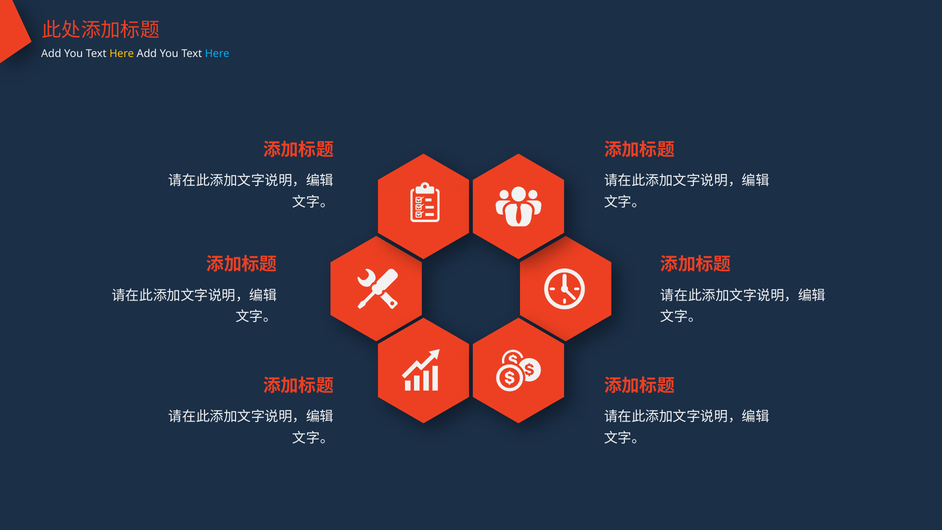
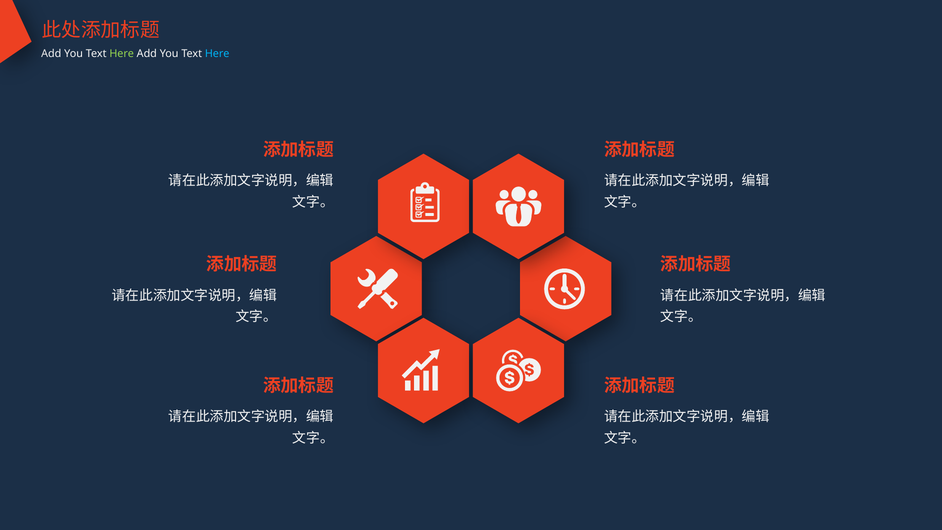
Here at (122, 54) colour: yellow -> light green
